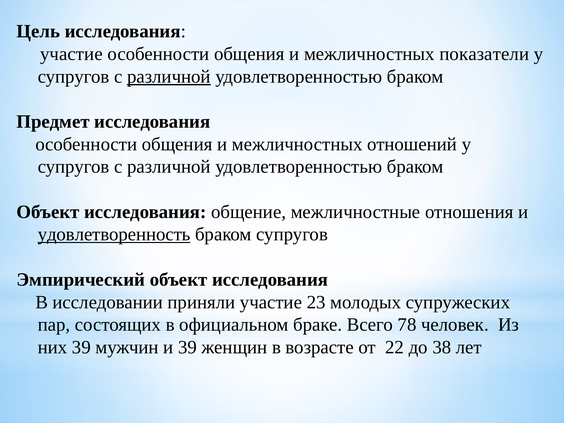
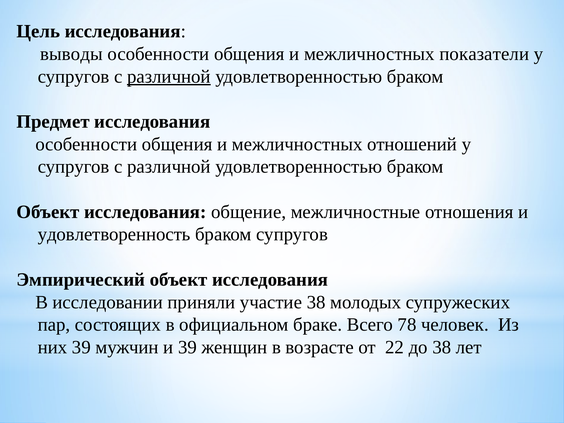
участие at (71, 54): участие -> выводы
удовлетворенность underline: present -> none
участие 23: 23 -> 38
